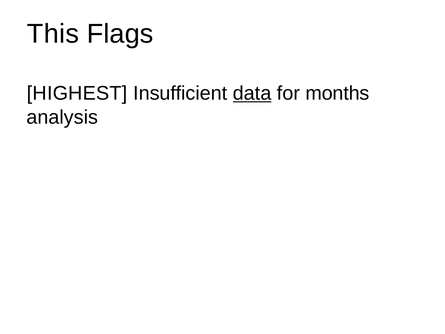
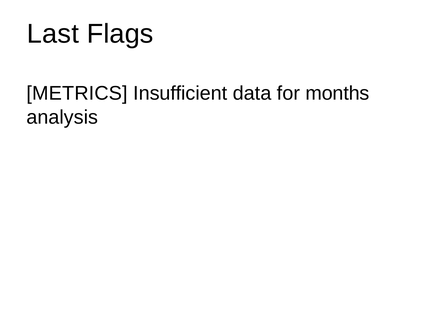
This: This -> Last
HIGHEST: HIGHEST -> METRICS
data underline: present -> none
